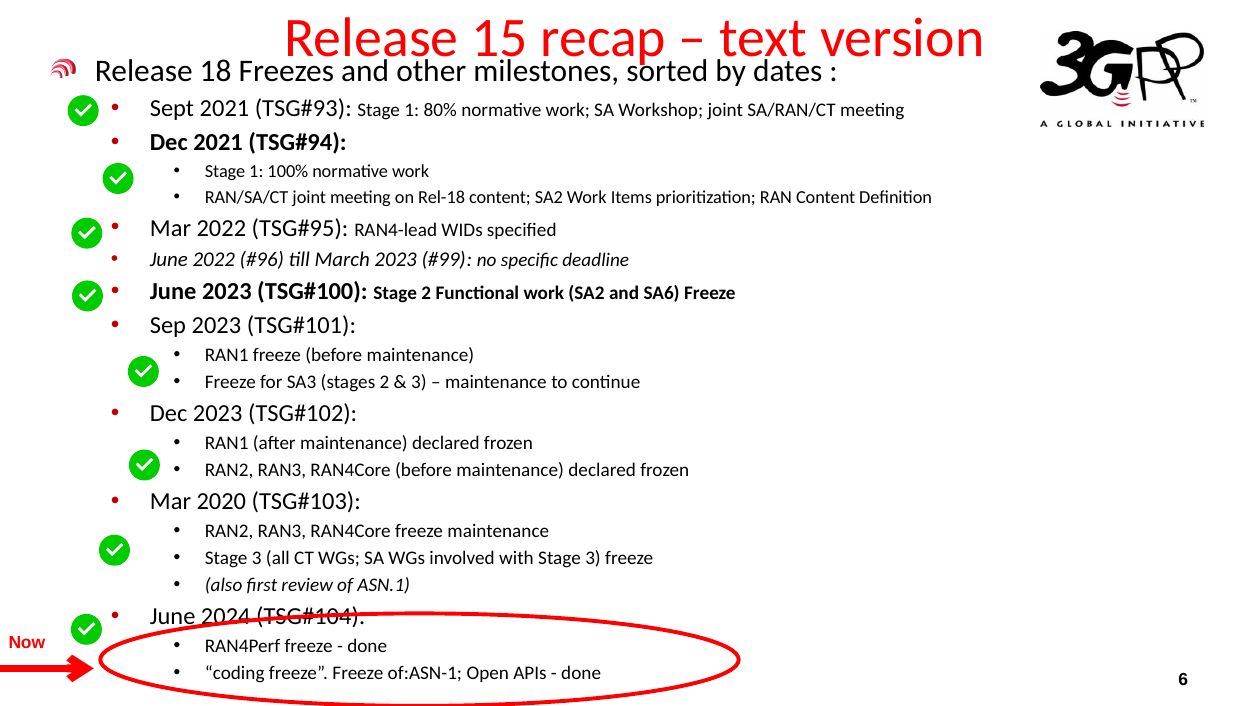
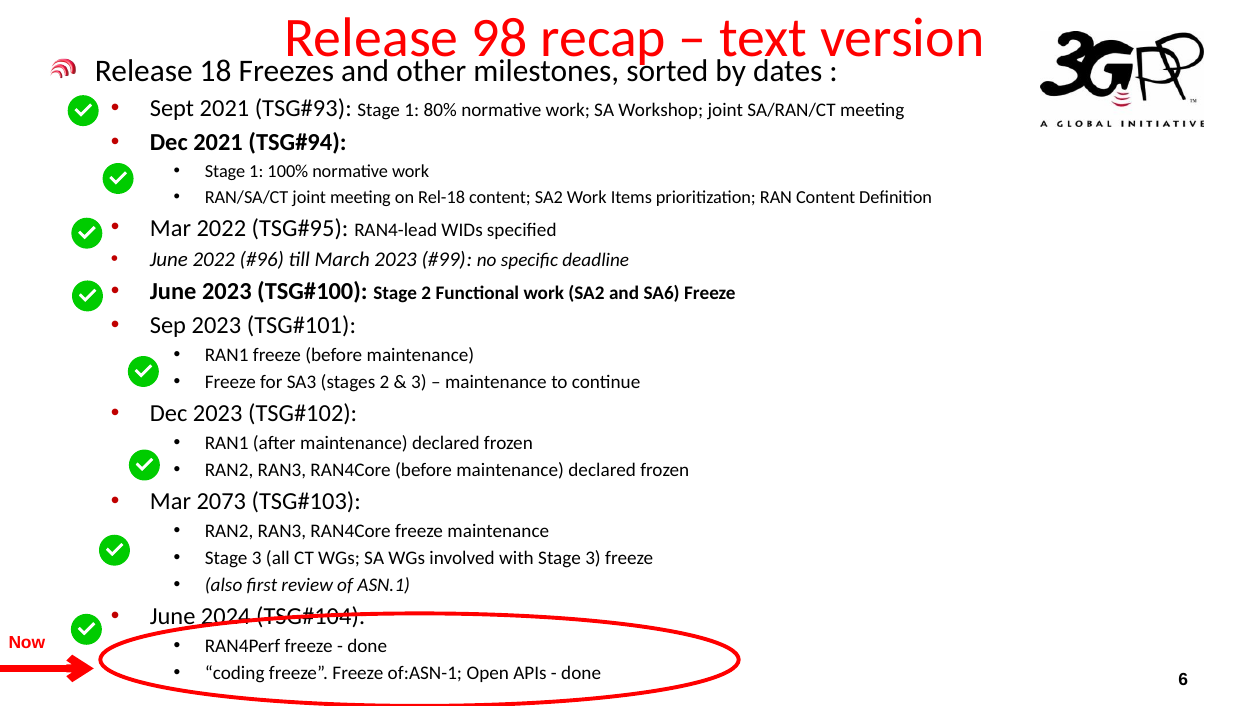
15: 15 -> 98
2020: 2020 -> 2073
